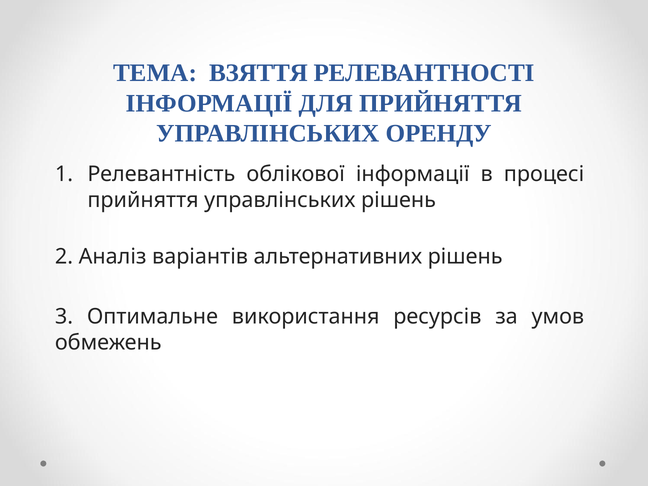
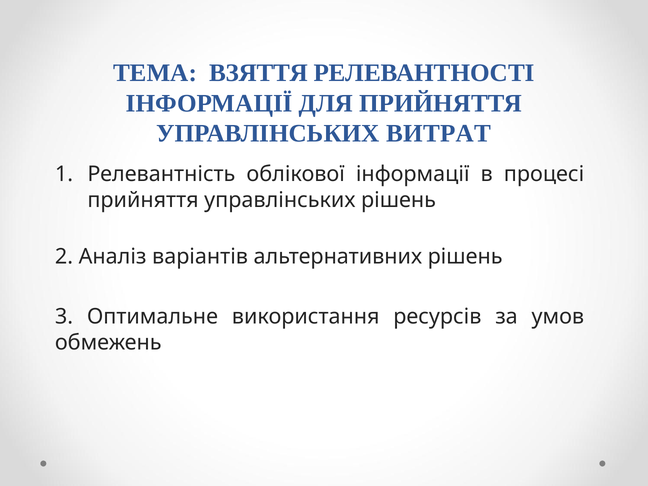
ОРЕНДУ: ОРЕНДУ -> ВИТРАТ
